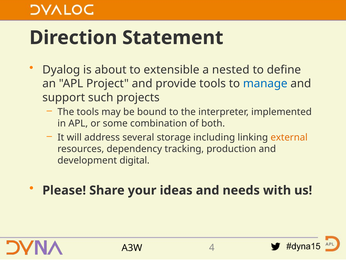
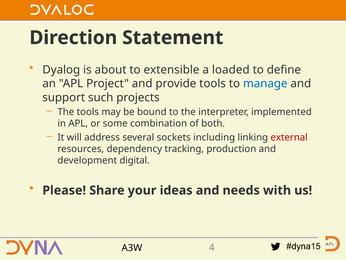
nested: nested -> loaded
storage: storage -> sockets
external colour: orange -> red
